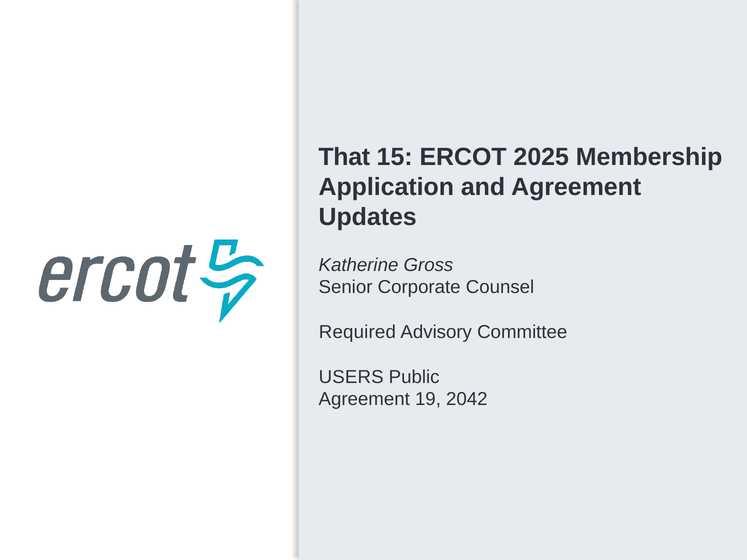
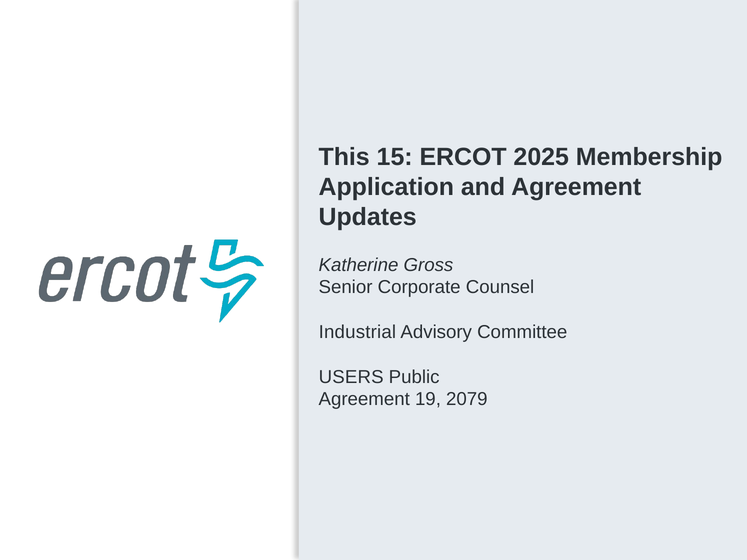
That: That -> This
Required: Required -> Industrial
2042: 2042 -> 2079
